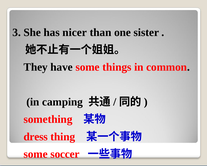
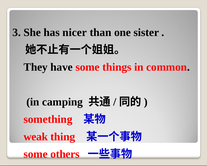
dress: dress -> weak
soccer: soccer -> others
